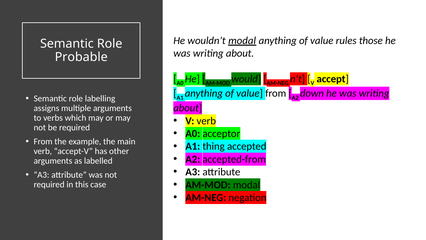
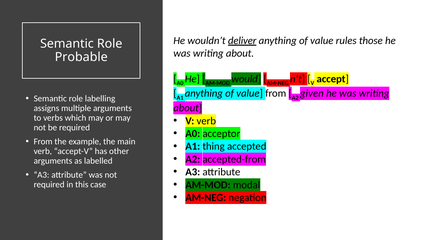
wouldn’t modal: modal -> deliver
down: down -> given
